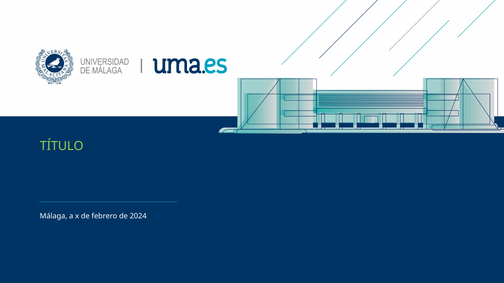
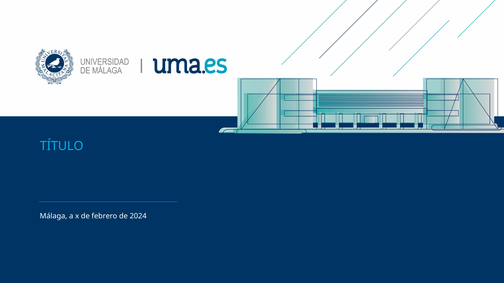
TÍTULO colour: light green -> light blue
